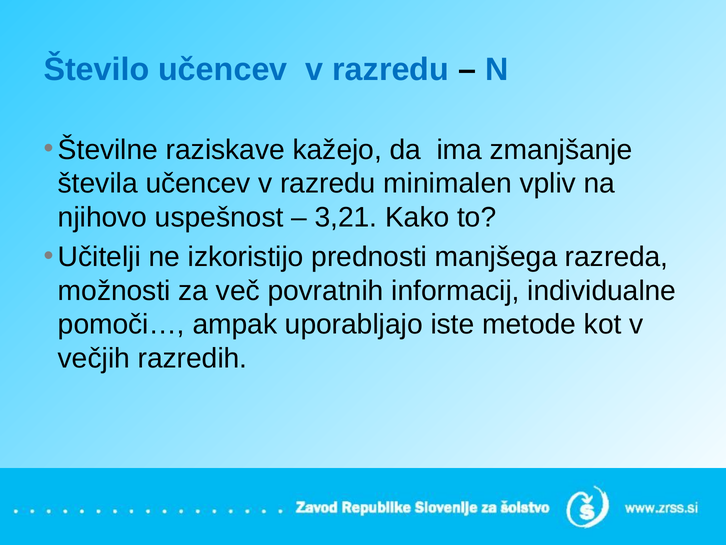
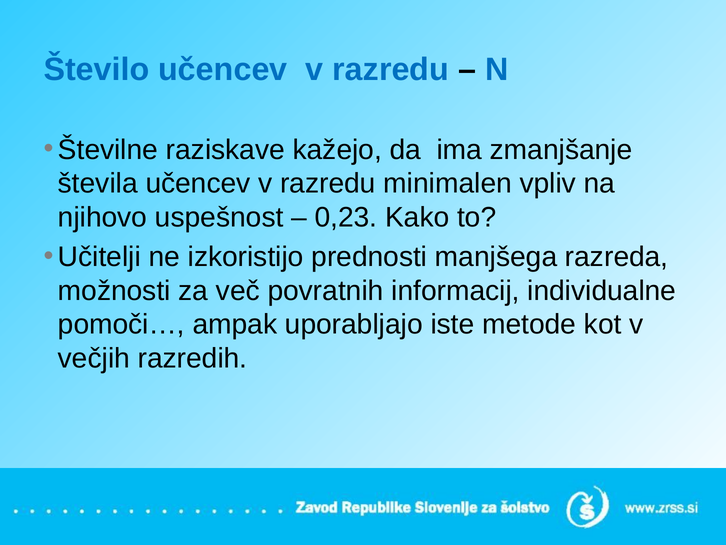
3,21: 3,21 -> 0,23
